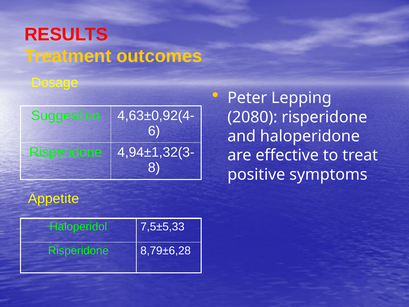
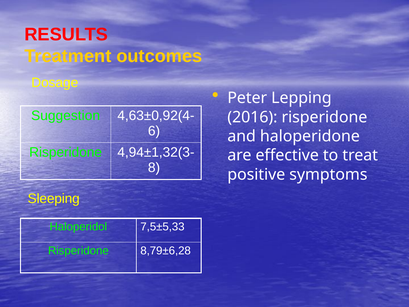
2080: 2080 -> 2016
Appetite: Appetite -> Sleeping
